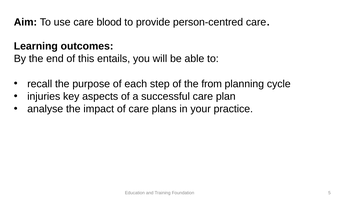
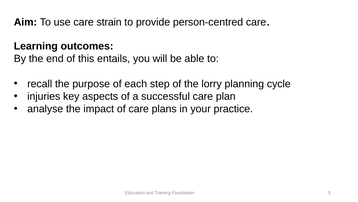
blood: blood -> strain
from: from -> lorry
